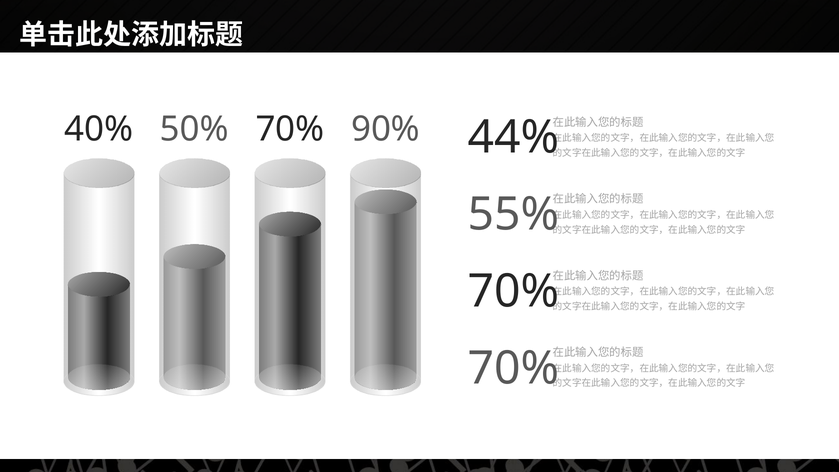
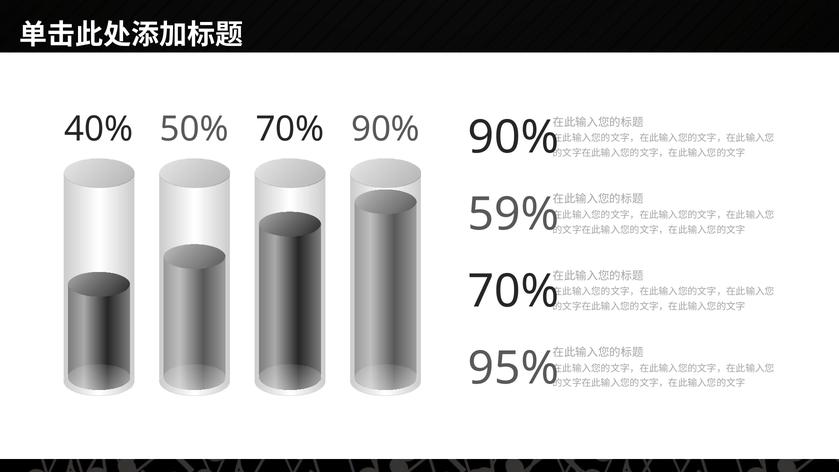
40% 44%: 44% -> 90%
55%: 55% -> 59%
70% at (513, 368): 70% -> 95%
